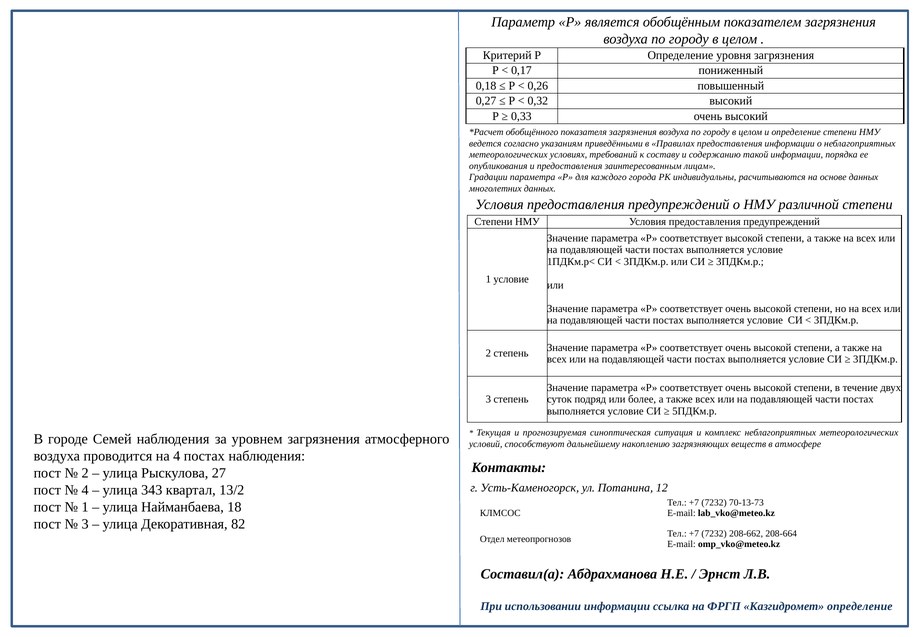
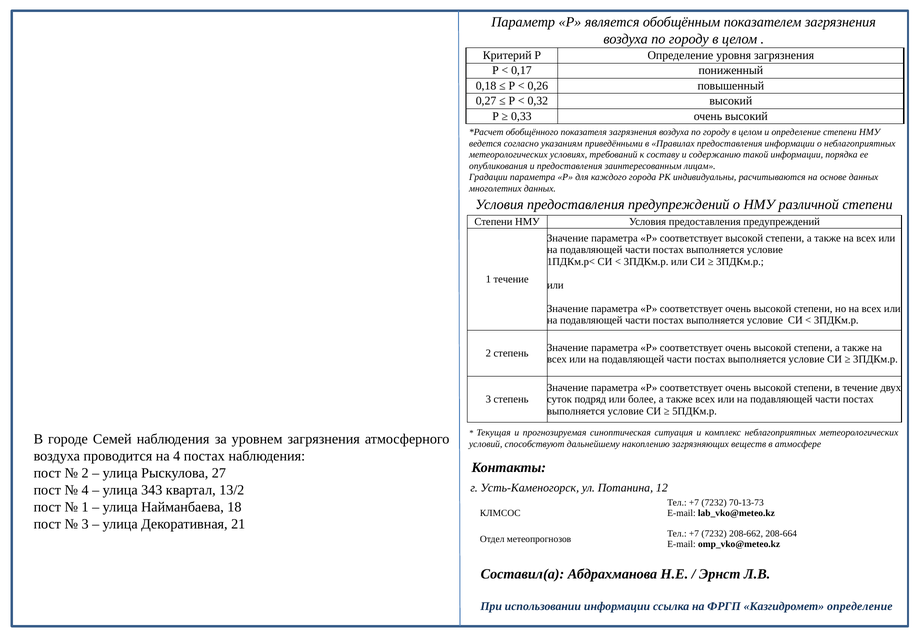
1 условие: условие -> течение
82: 82 -> 21
